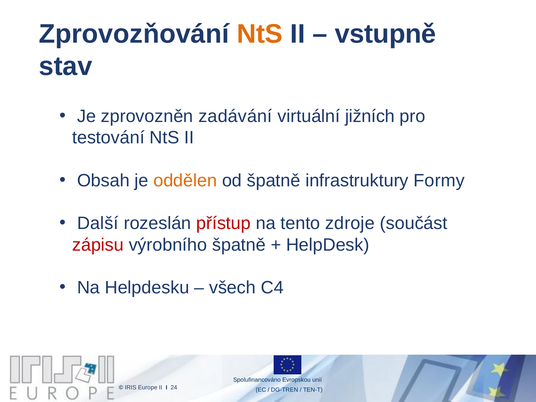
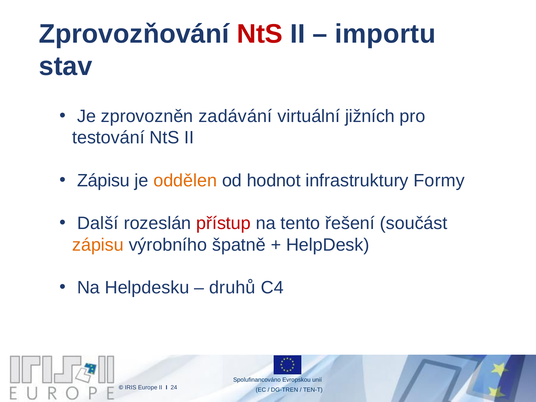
NtS at (260, 34) colour: orange -> red
vstupně: vstupně -> importu
Obsah at (103, 180): Obsah -> Zápisu
od špatně: špatně -> hodnot
zdroje: zdroje -> řešení
zápisu at (98, 245) colour: red -> orange
všech: všech -> druhů
